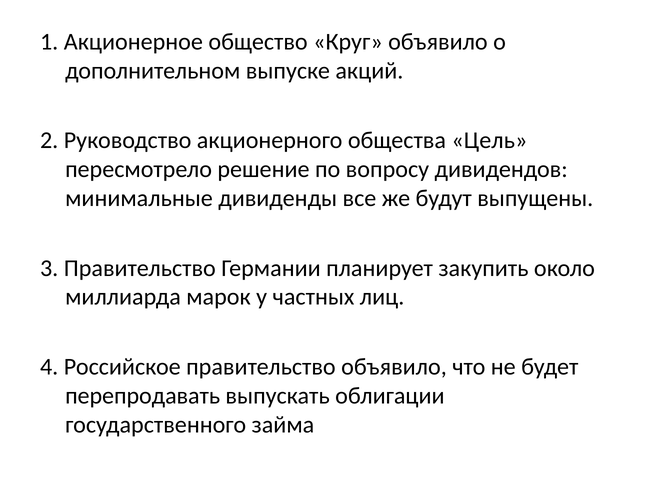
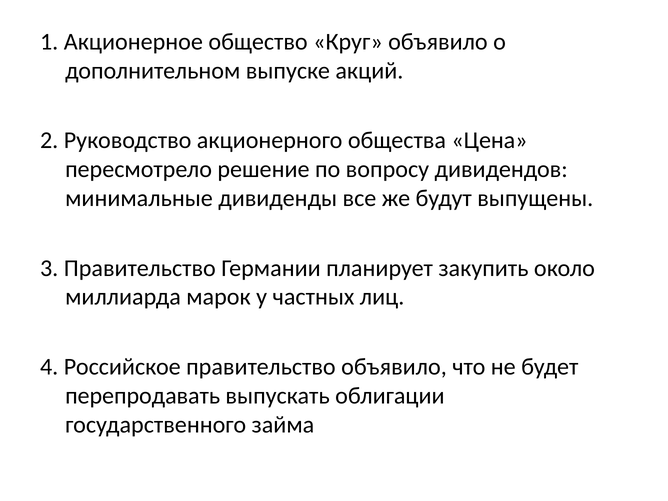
Цель: Цель -> Цена
